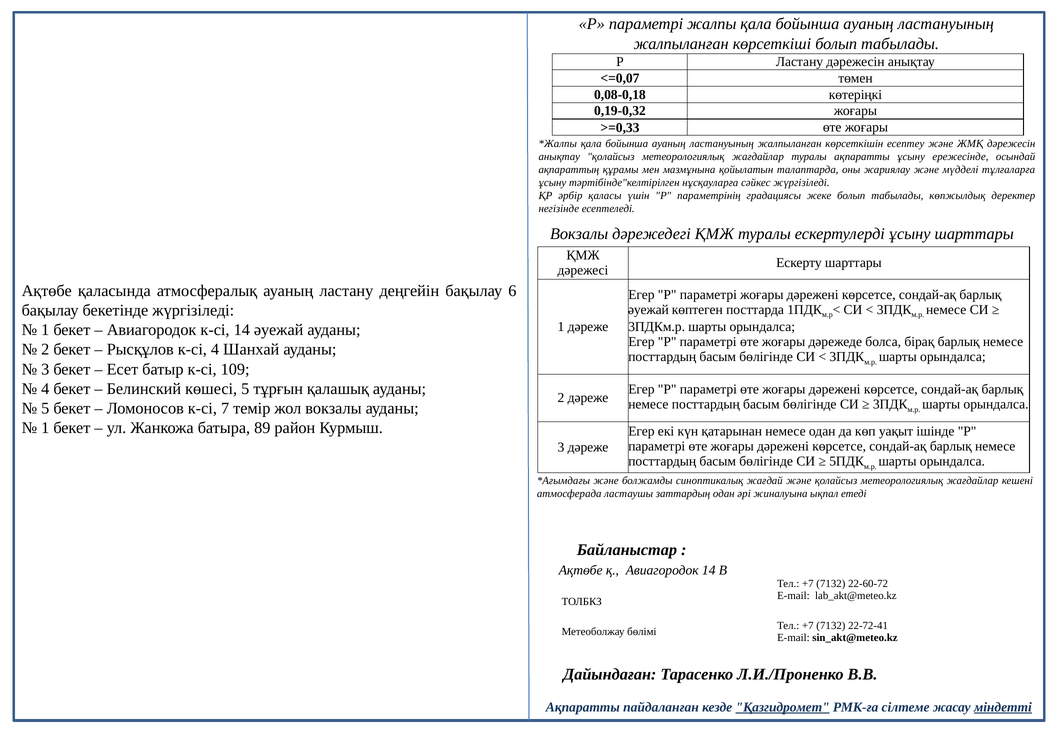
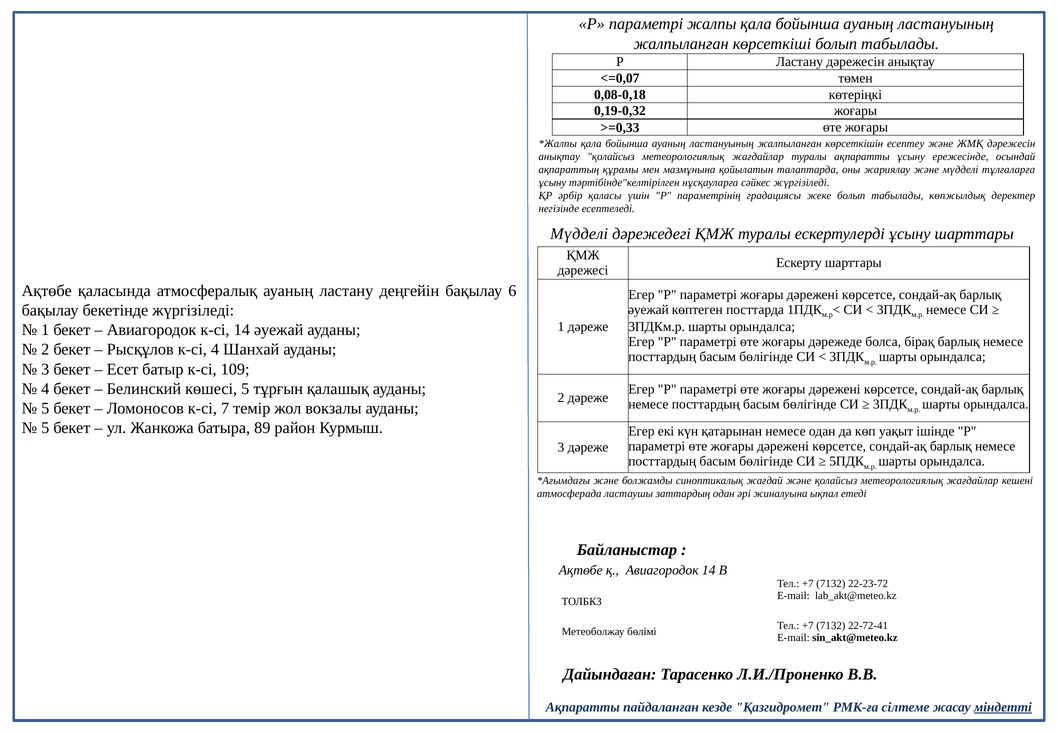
Вокзалы at (579, 234): Вокзалы -> Мүдделі
1 at (45, 427): 1 -> 5
22-60-72: 22-60-72 -> 22-23-72
Қазгидромет underline: present -> none
